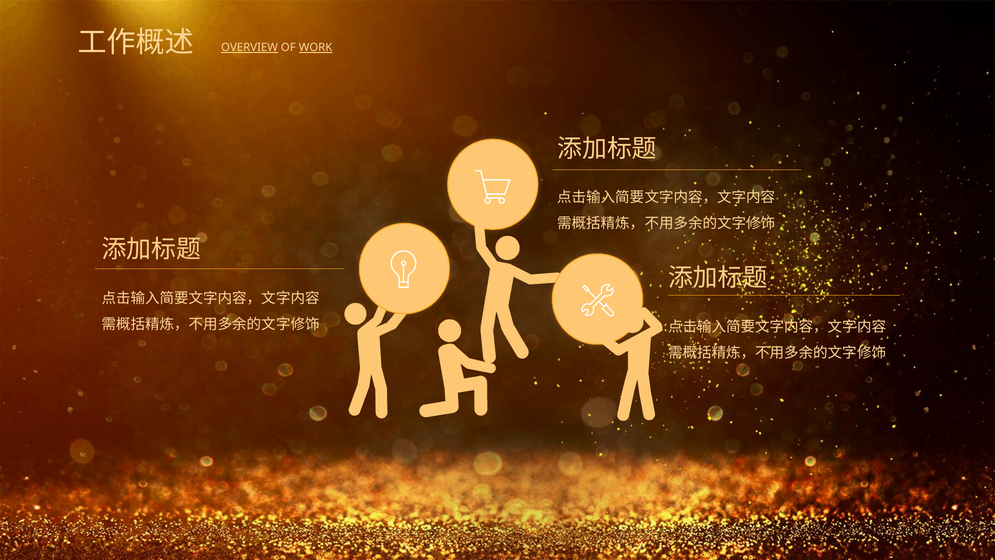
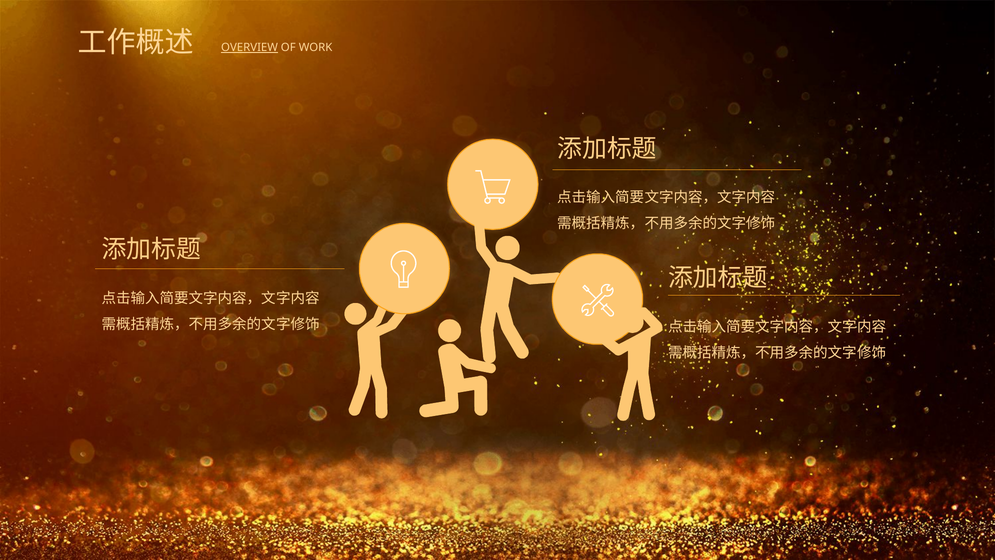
WORK underline: present -> none
